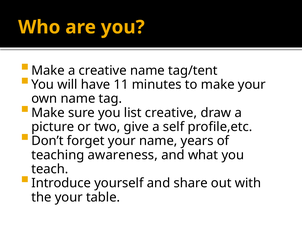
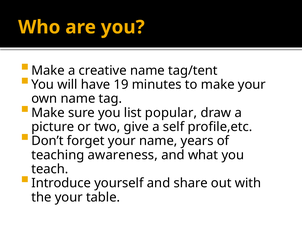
11: 11 -> 19
list creative: creative -> popular
